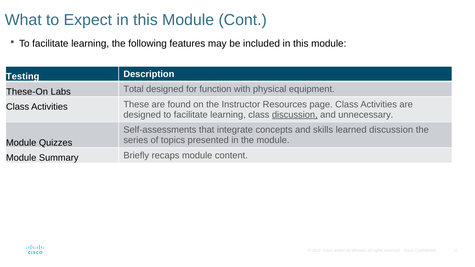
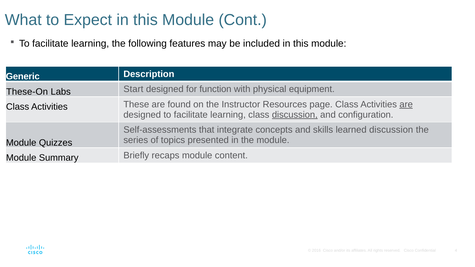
Testing: Testing -> Generic
Total: Total -> Start
are at (406, 104) underline: none -> present
unnecessary: unnecessary -> configuration
